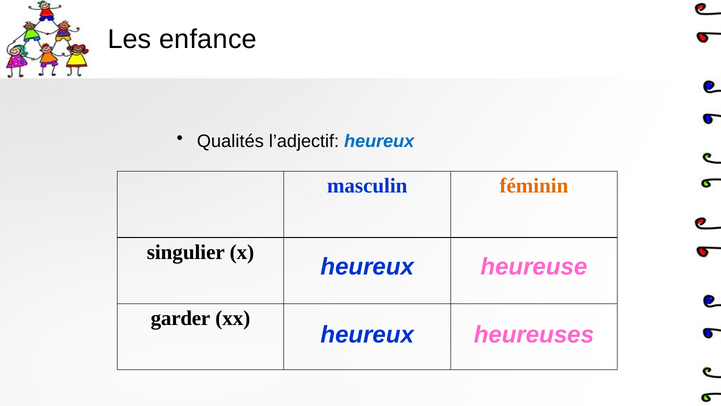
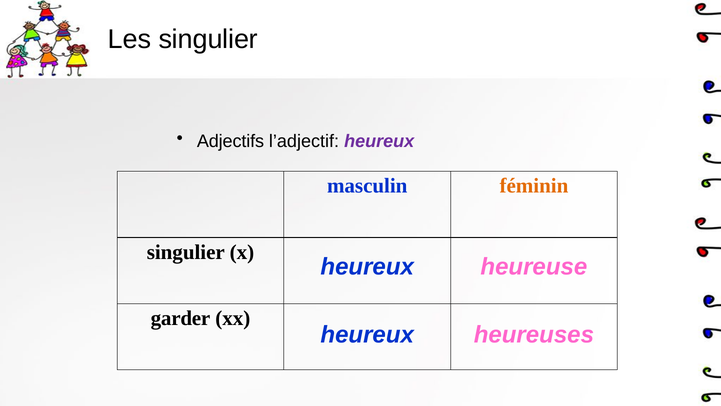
Les enfance: enfance -> singulier
Qualités: Qualités -> Adjectifs
heureux at (379, 141) colour: blue -> purple
